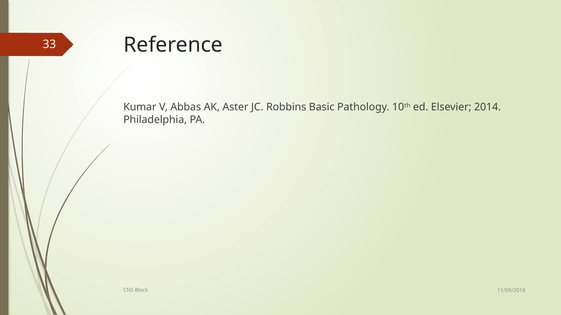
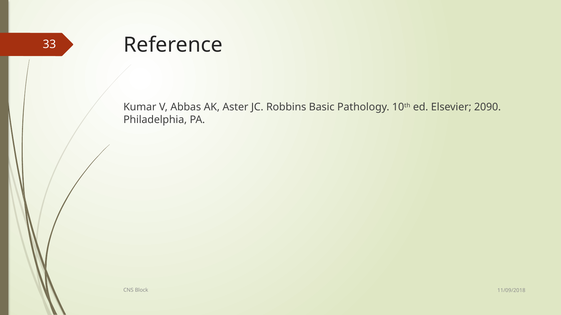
2014: 2014 -> 2090
